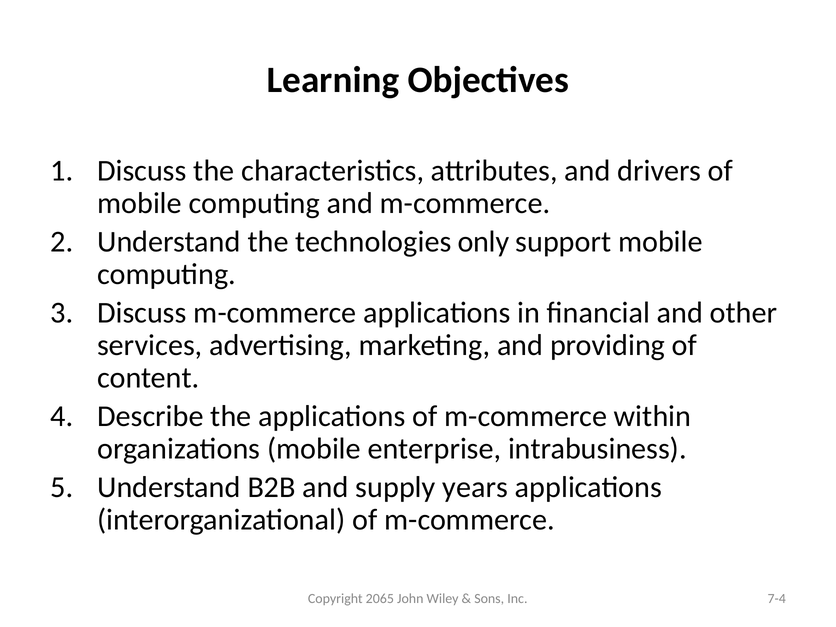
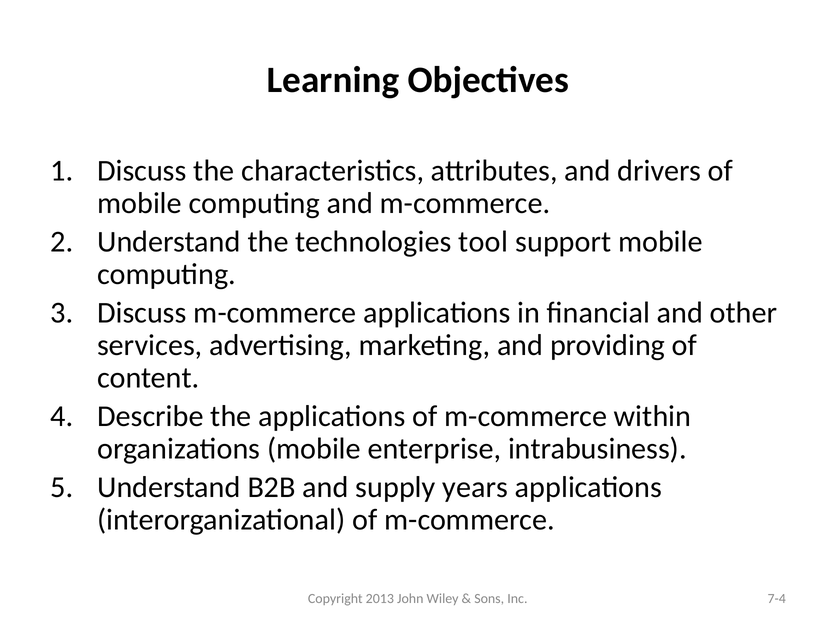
only: only -> tool
2065: 2065 -> 2013
